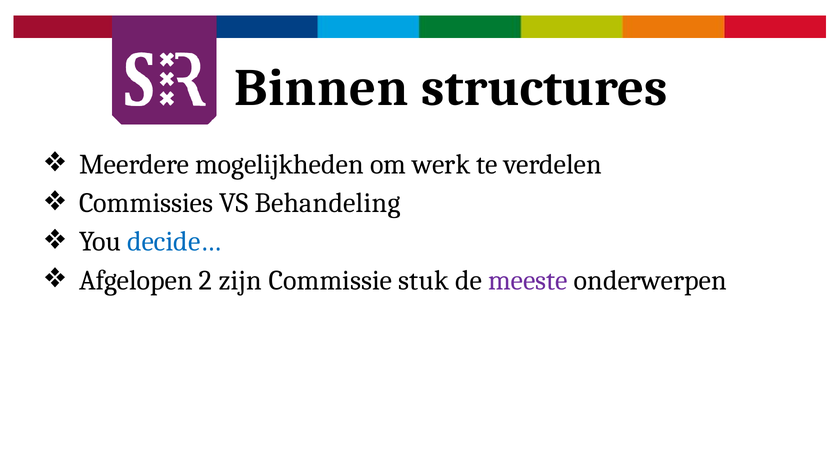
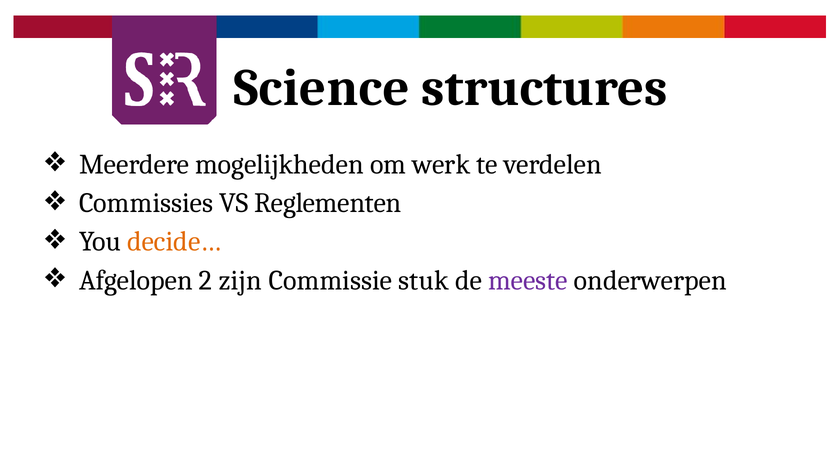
Binnen: Binnen -> Science
Behandeling: Behandeling -> Reglementen
decide… colour: blue -> orange
